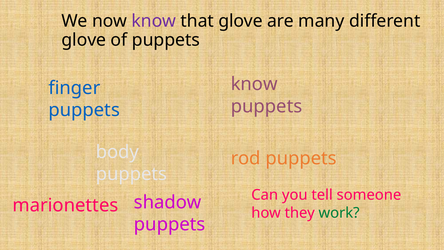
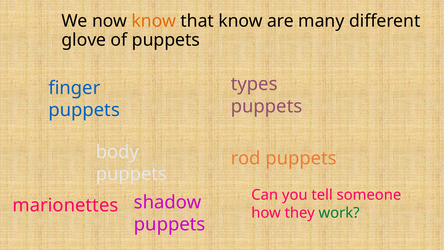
know at (154, 21) colour: purple -> orange
that glove: glove -> know
know at (254, 84): know -> types
